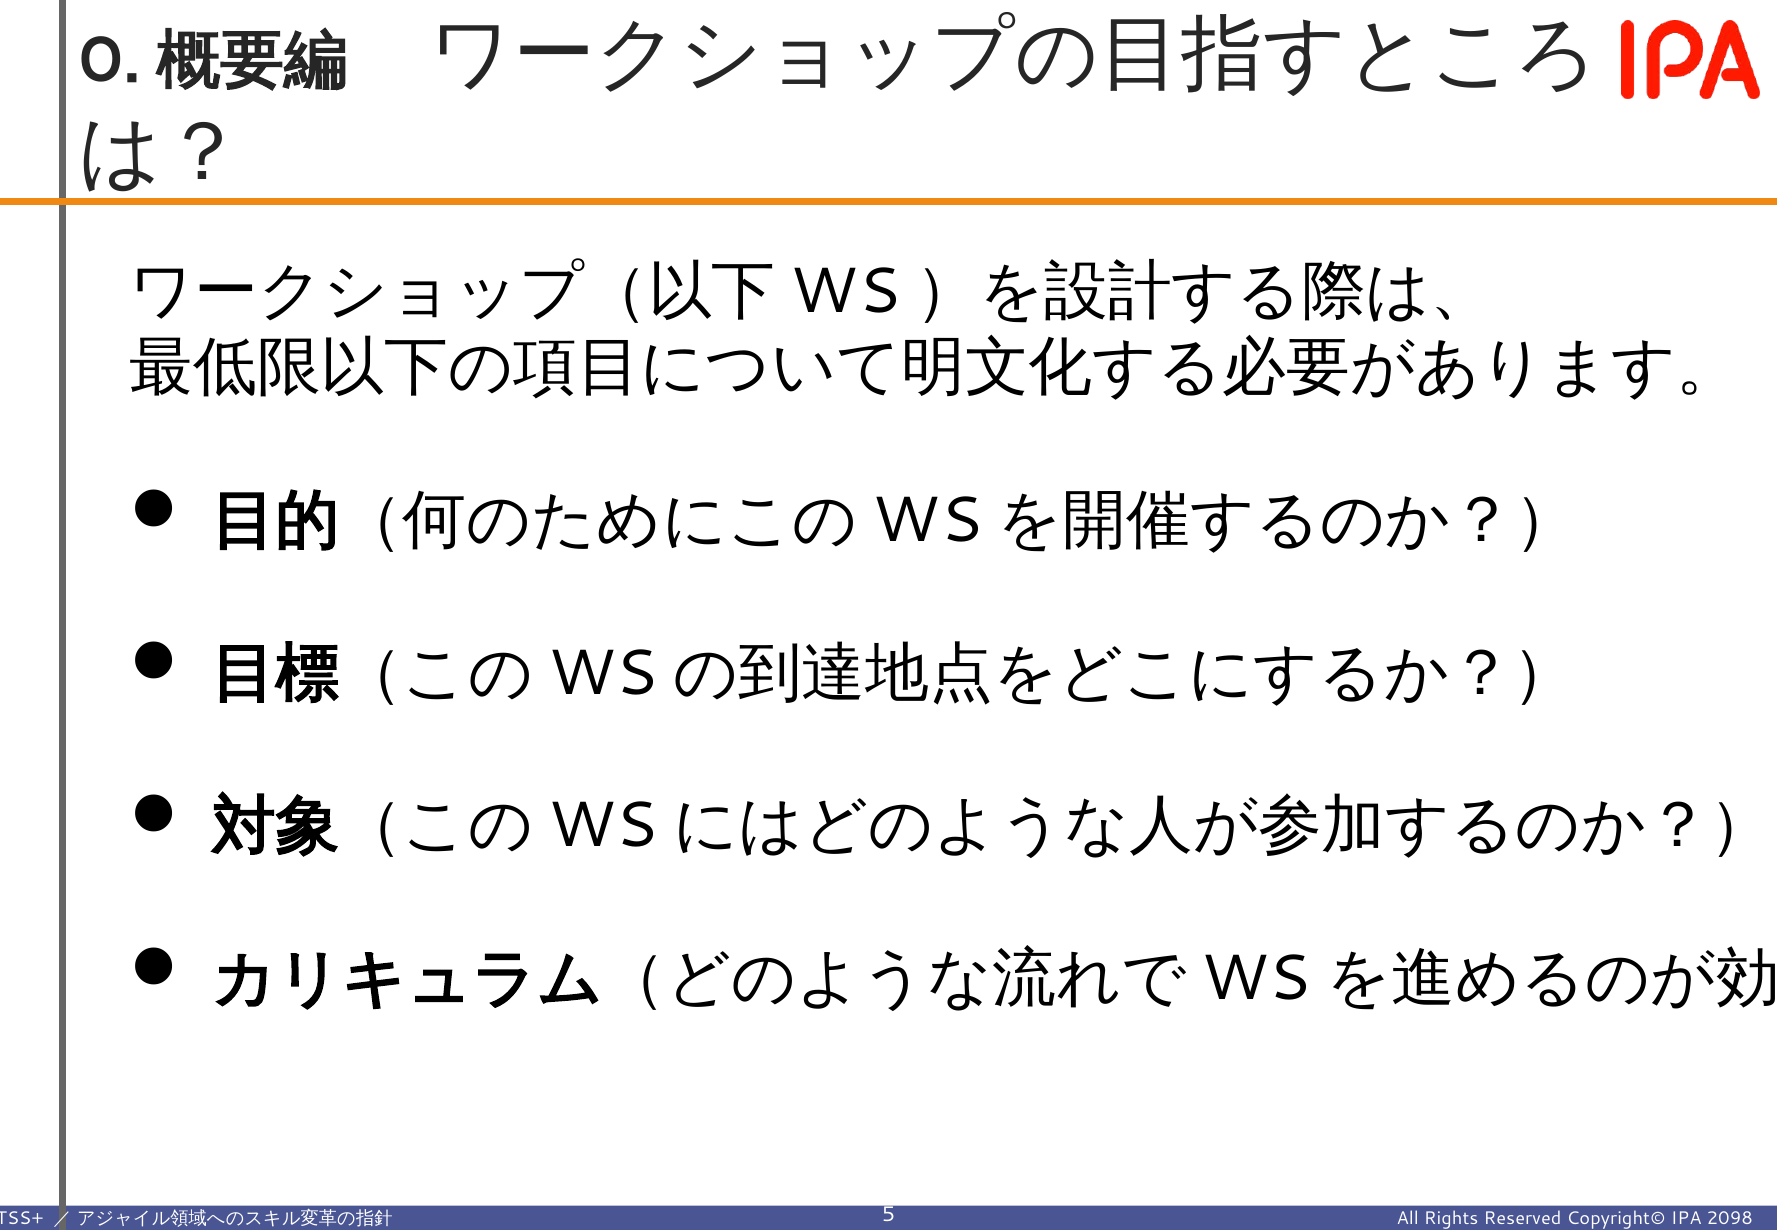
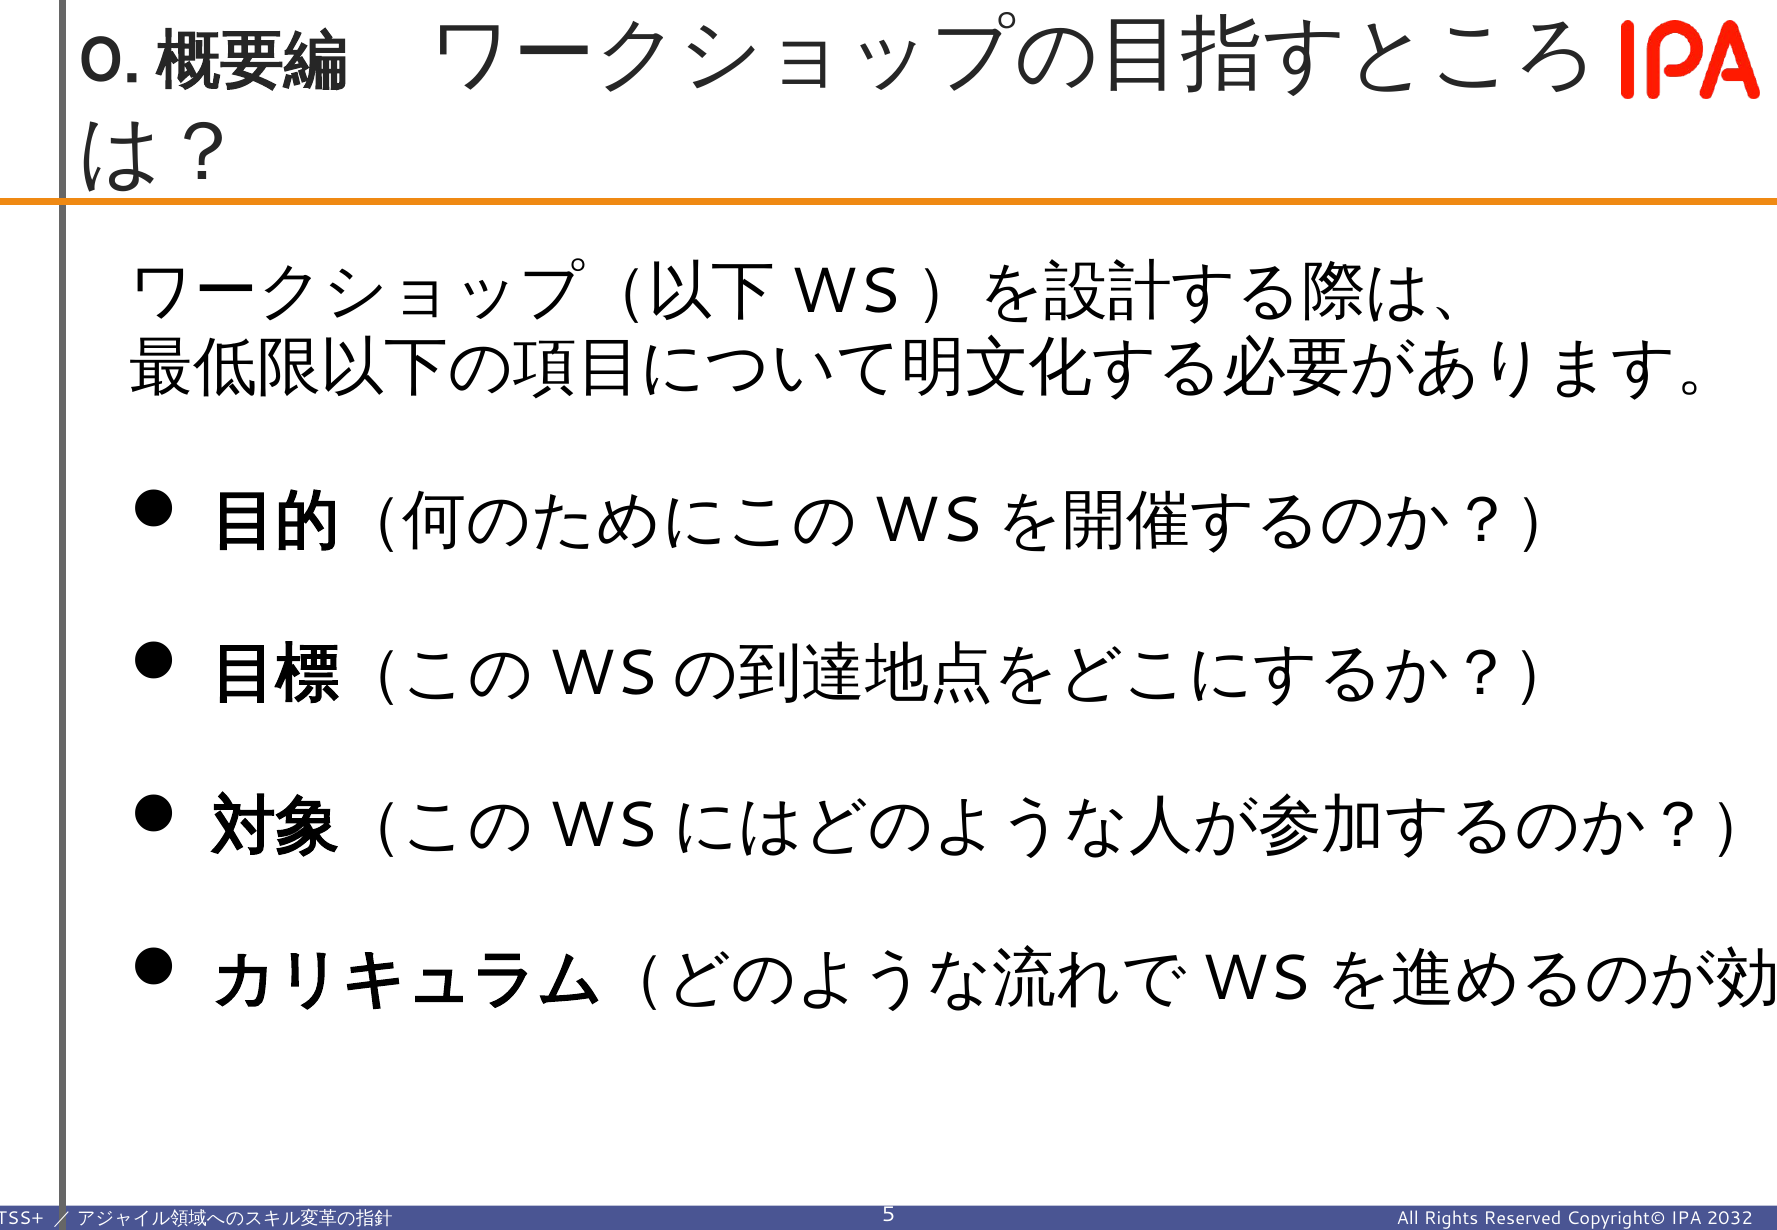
2098: 2098 -> 2032
